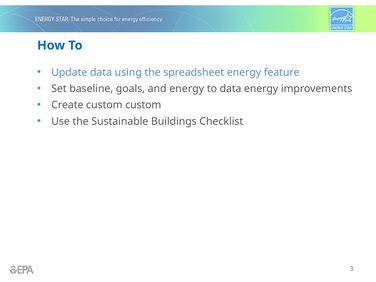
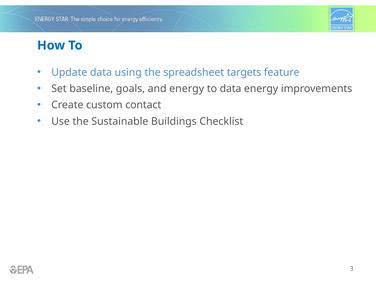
spreadsheet energy: energy -> targets
custom custom: custom -> contact
